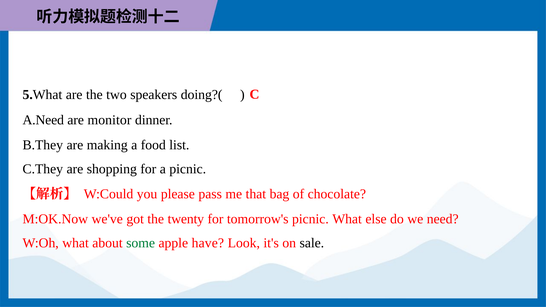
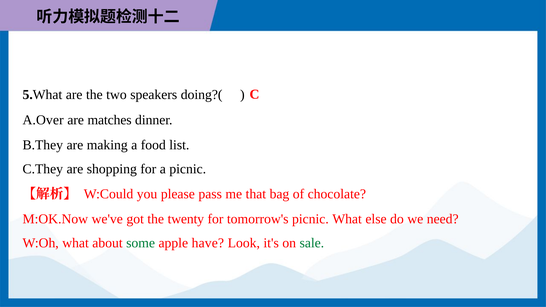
A.Need: A.Need -> A.Over
monitor: monitor -> matches
sale colour: black -> green
